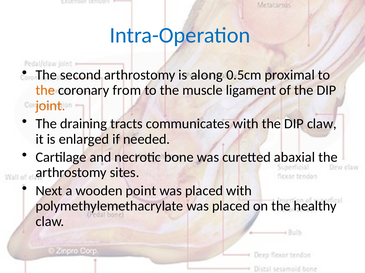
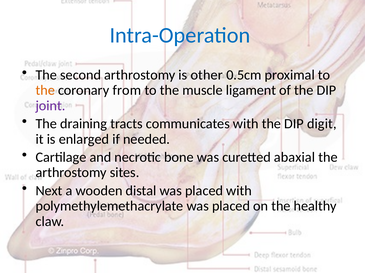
along: along -> other
joint colour: orange -> purple
DIP claw: claw -> digit
point: point -> distal
